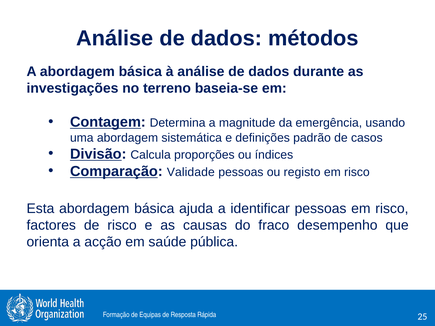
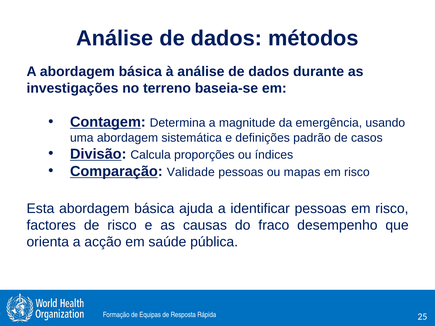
registo: registo -> mapas
